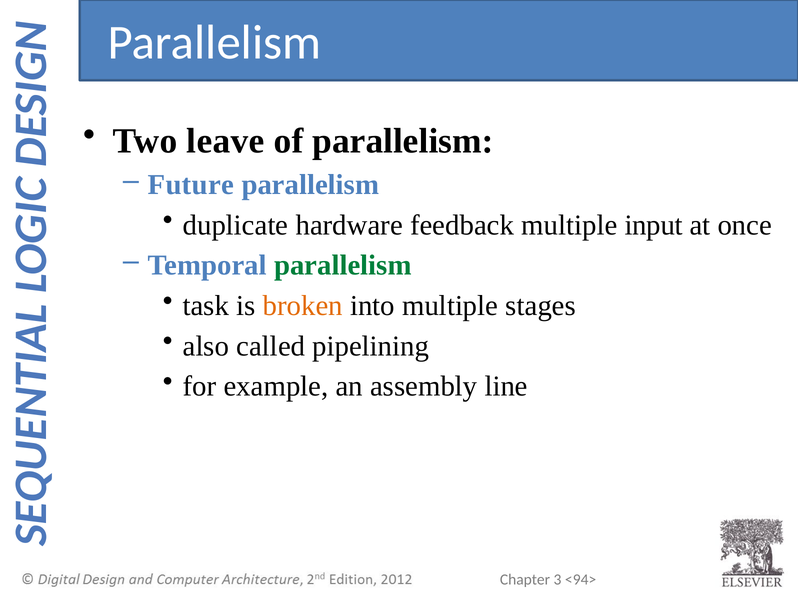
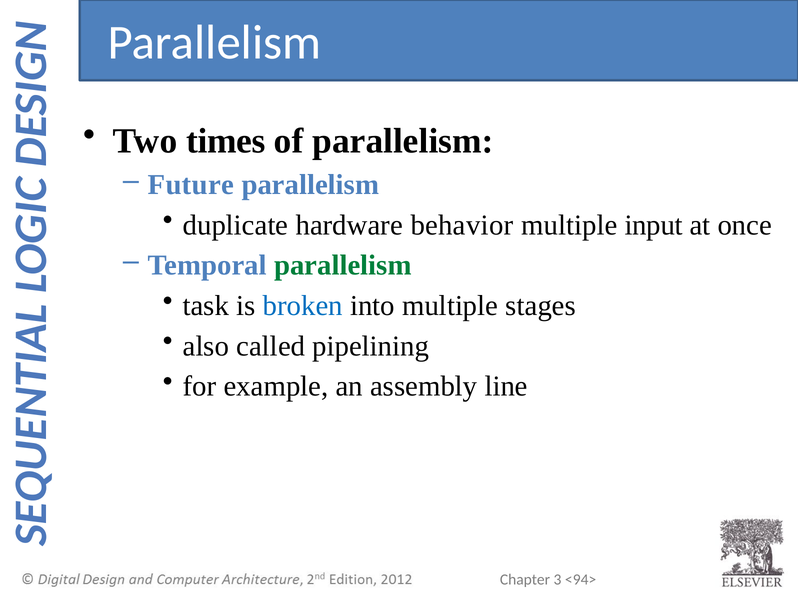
leave: leave -> times
feedback: feedback -> behavior
broken colour: orange -> blue
